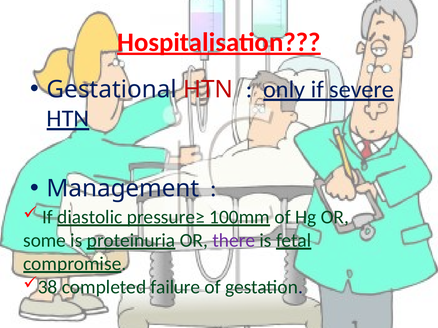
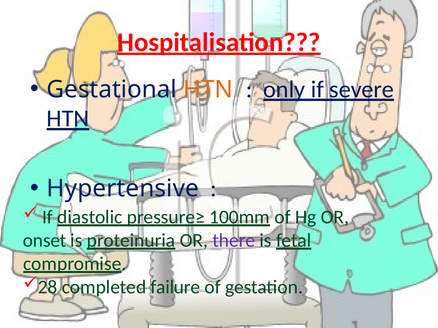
HTN at (208, 90) colour: red -> orange
Management: Management -> Hypertensive
some: some -> onset
38: 38 -> 28
